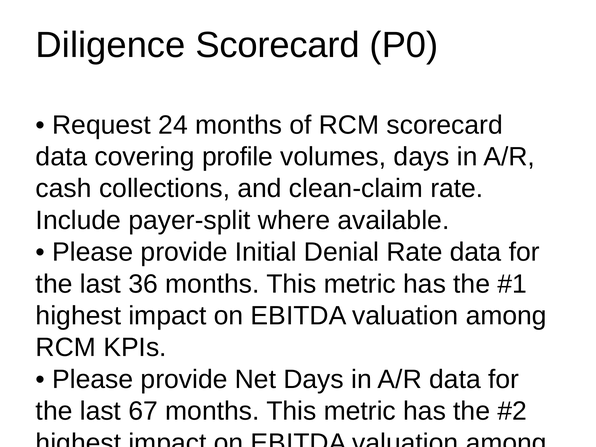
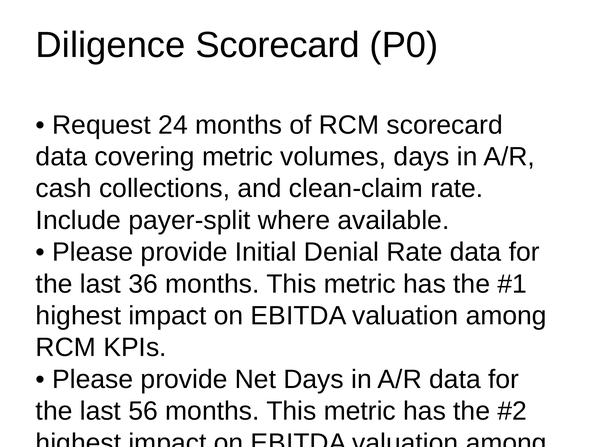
covering profile: profile -> metric
67: 67 -> 56
